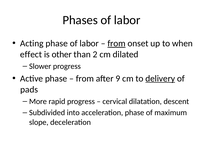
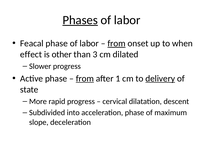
Phases underline: none -> present
Acting: Acting -> Feacal
2: 2 -> 3
from at (85, 78) underline: none -> present
9: 9 -> 1
pads: pads -> state
